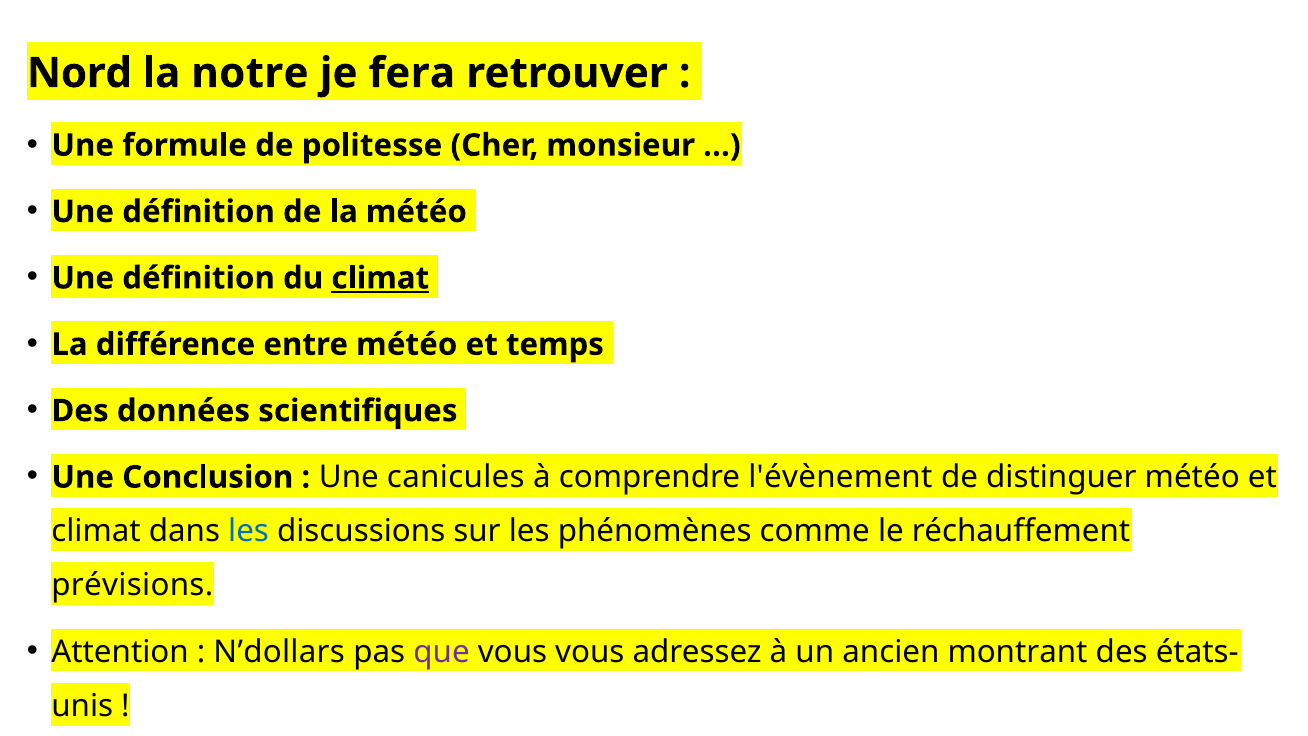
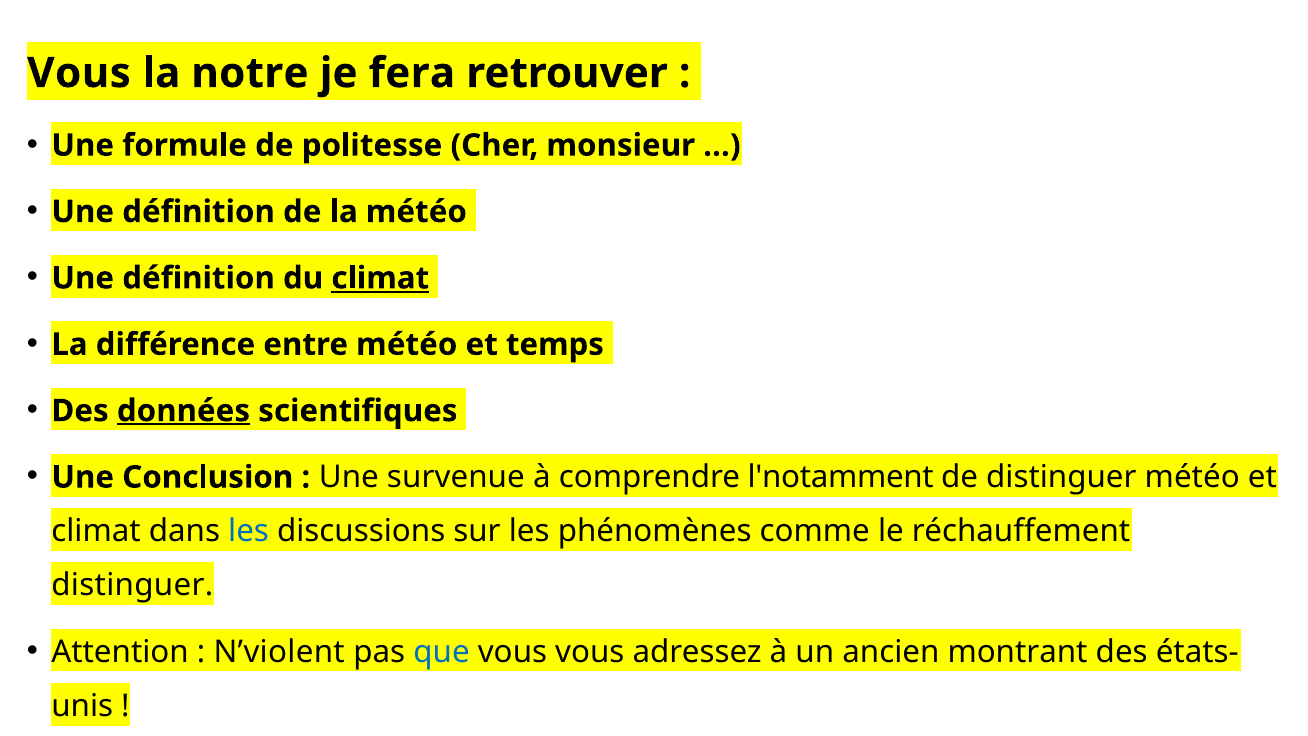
Nord at (79, 73): Nord -> Vous
données underline: none -> present
canicules: canicules -> survenue
l'évènement: l'évènement -> l'notamment
prévisions at (132, 585): prévisions -> distinguer
N’dollars: N’dollars -> N’violent
que colour: purple -> blue
